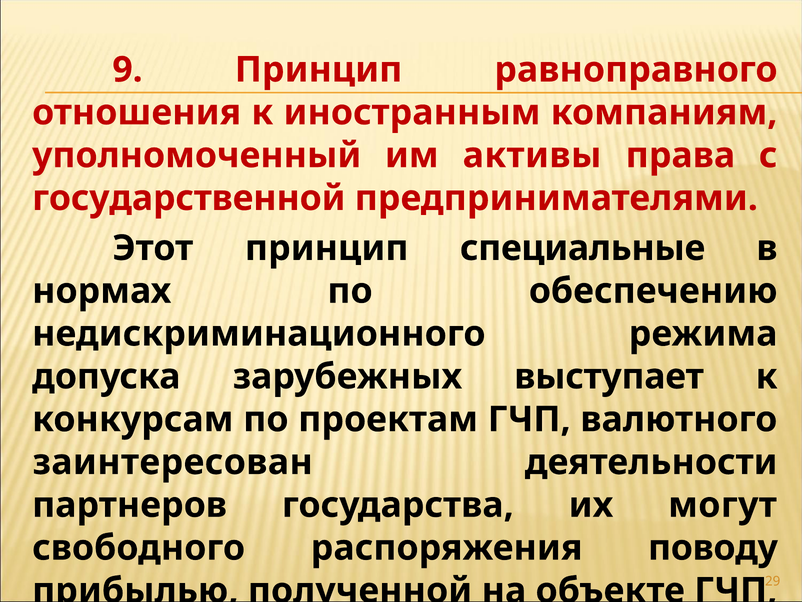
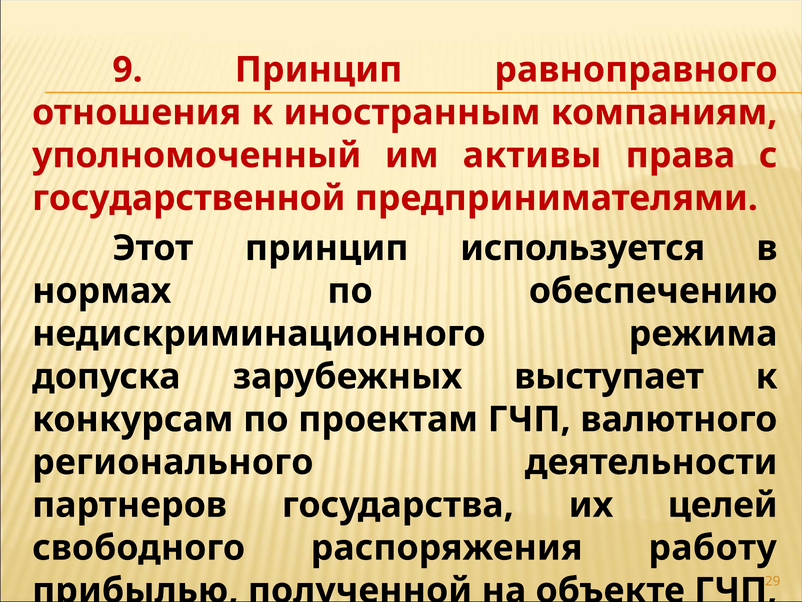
специальные: специальные -> используется
заинтересован: заинтересован -> регионального
могут: могут -> целей
поводу: поводу -> работу
